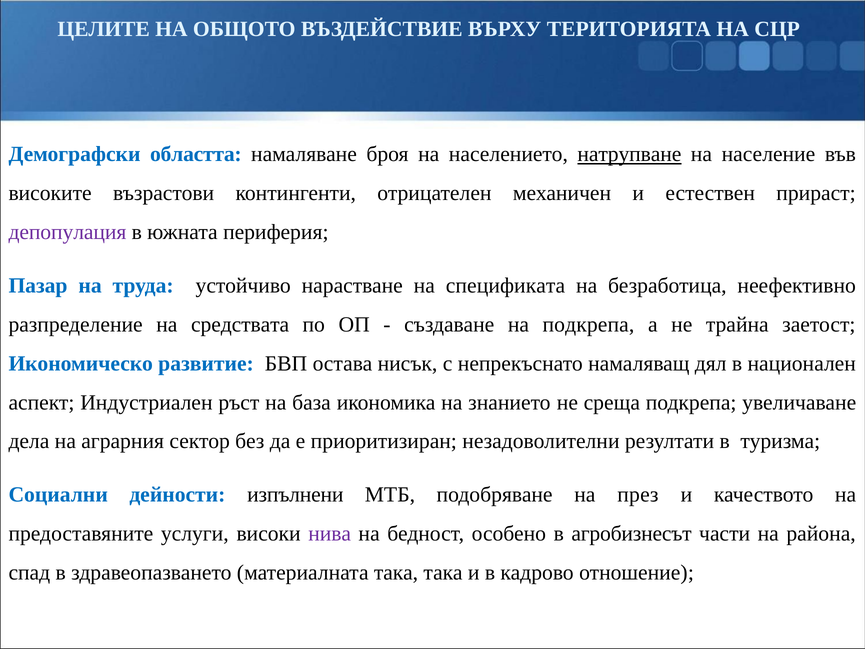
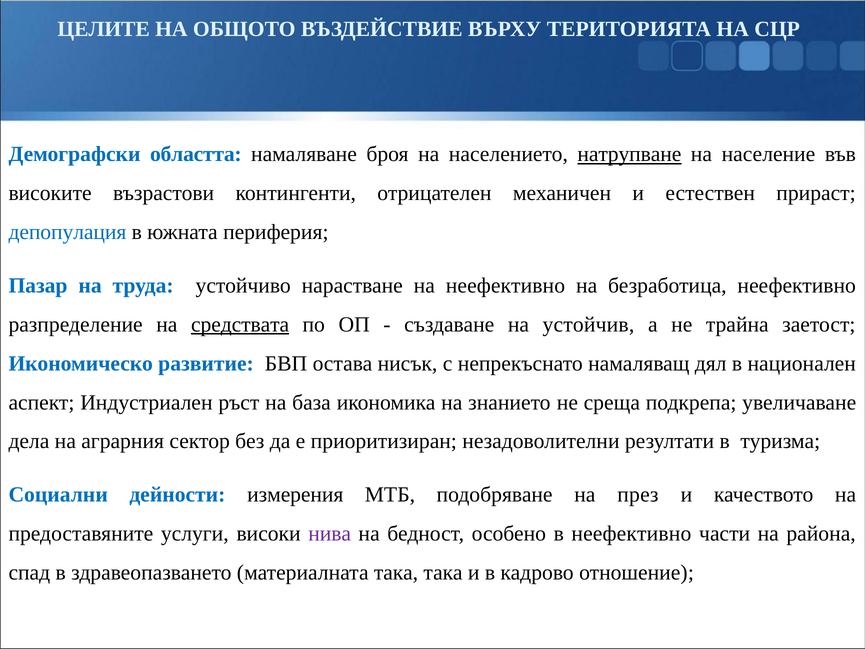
депопулация colour: purple -> blue
на спецификата: спецификата -> неефективно
средствата underline: none -> present
на подкрепа: подкрепа -> устойчив
изпълнени: изпълнени -> измерения
в агробизнесът: агробизнесът -> неефективно
